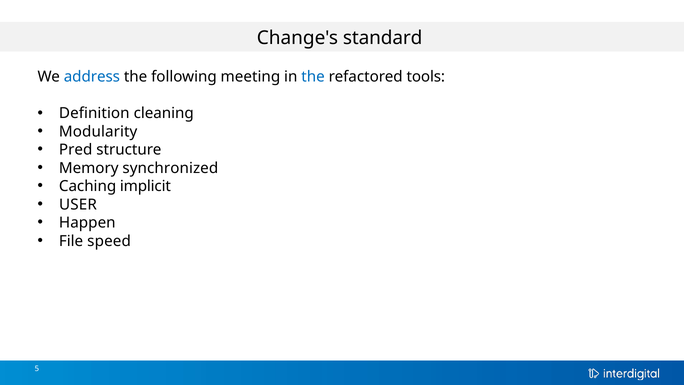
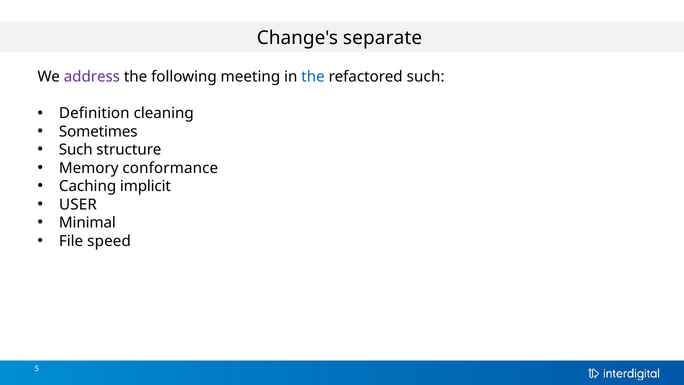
standard: standard -> separate
address colour: blue -> purple
refactored tools: tools -> such
Modularity: Modularity -> Sometimes
Pred at (76, 150): Pred -> Such
synchronized: synchronized -> conformance
Happen: Happen -> Minimal
